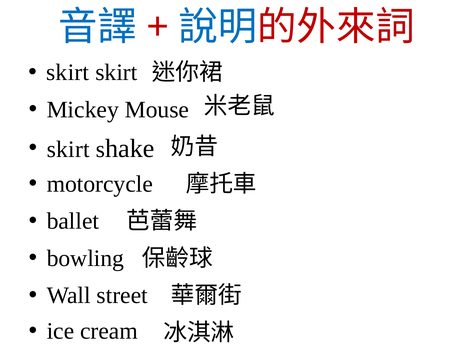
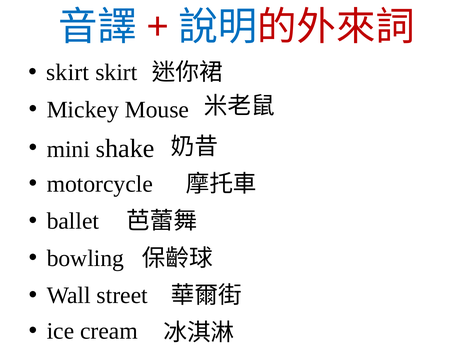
skirt at (68, 150): skirt -> mini
